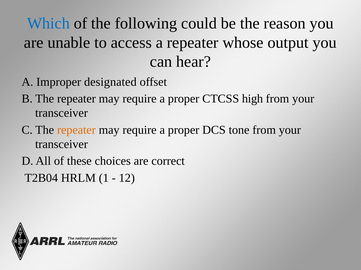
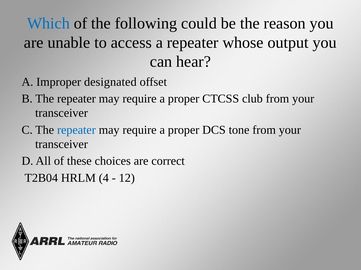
high: high -> club
repeater at (76, 130) colour: orange -> blue
1: 1 -> 4
